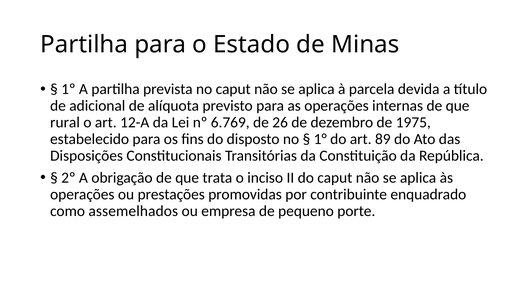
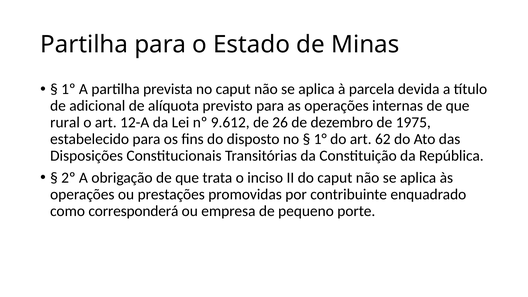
6.769: 6.769 -> 9.612
89: 89 -> 62
assemelhados: assemelhados -> corresponderá
